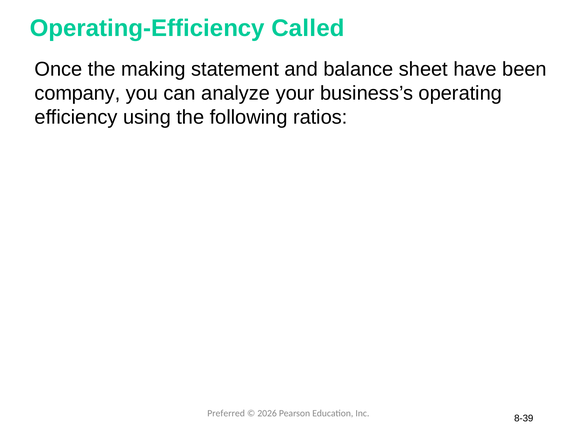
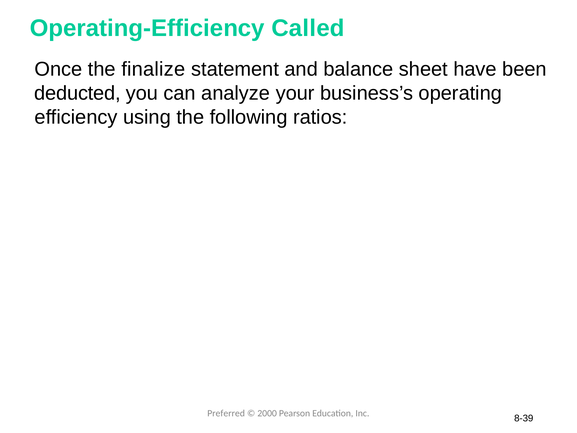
making: making -> finalize
company: company -> deducted
2026: 2026 -> 2000
